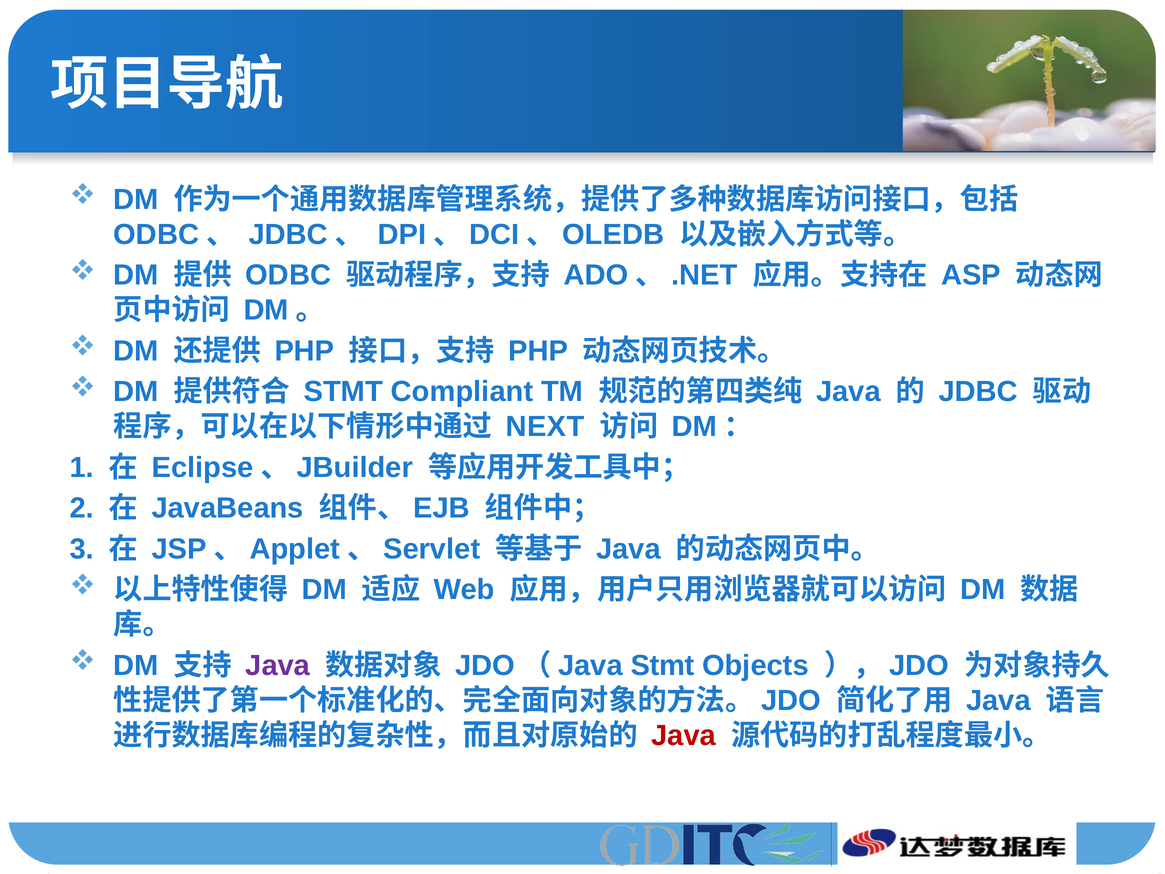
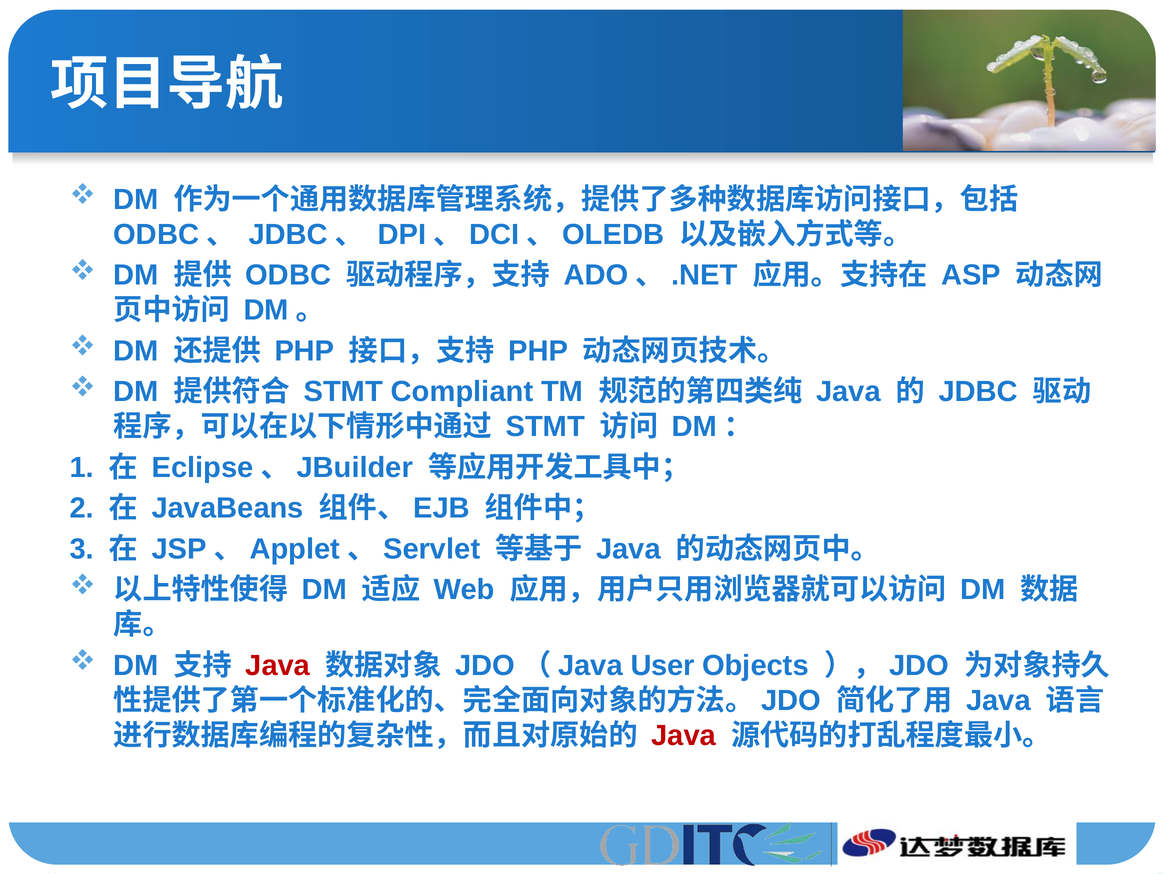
NEXT at (545, 427): NEXT -> STMT
Java at (278, 665) colour: purple -> red
JDO（Java Stmt: Stmt -> User
